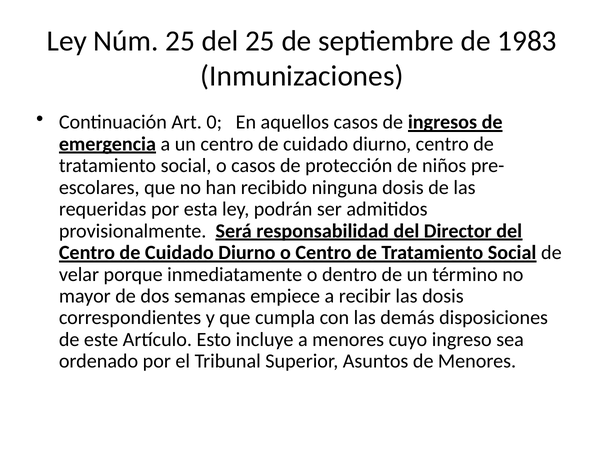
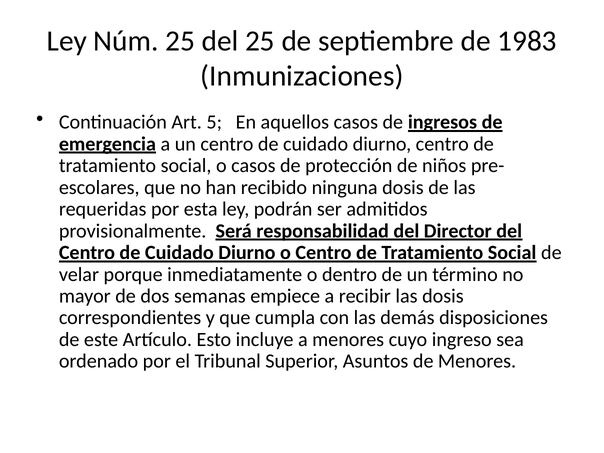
0: 0 -> 5
